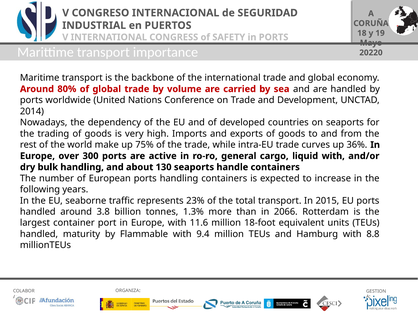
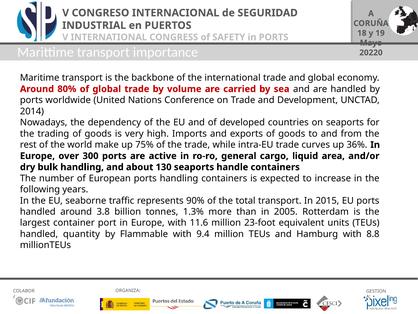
liquid with: with -> area
23%: 23% -> 90%
2066: 2066 -> 2005
18-foot: 18-foot -> 23-foot
maturity: maturity -> quantity
